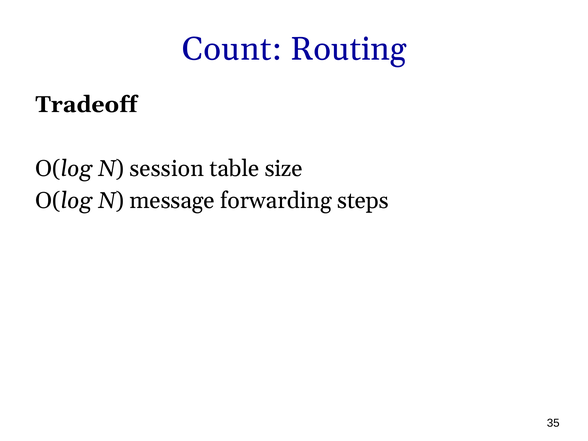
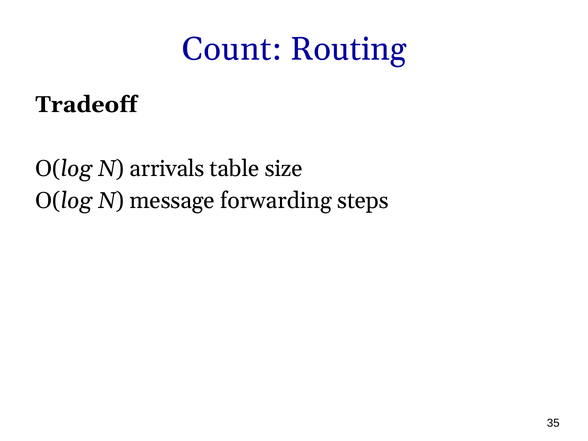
session: session -> arrivals
